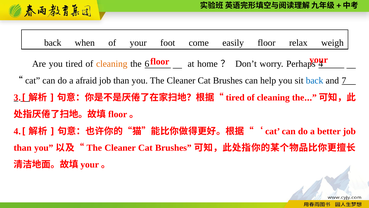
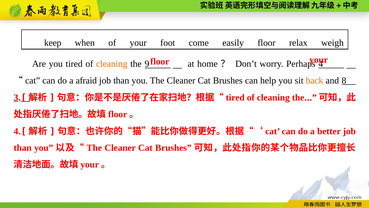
back at (53, 43): back -> keep
6: 6 -> 9
back at (315, 80) colour: blue -> orange
7: 7 -> 8
